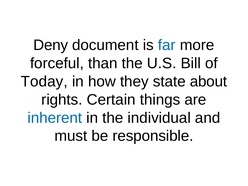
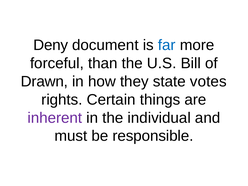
Today: Today -> Drawn
about: about -> votes
inherent colour: blue -> purple
